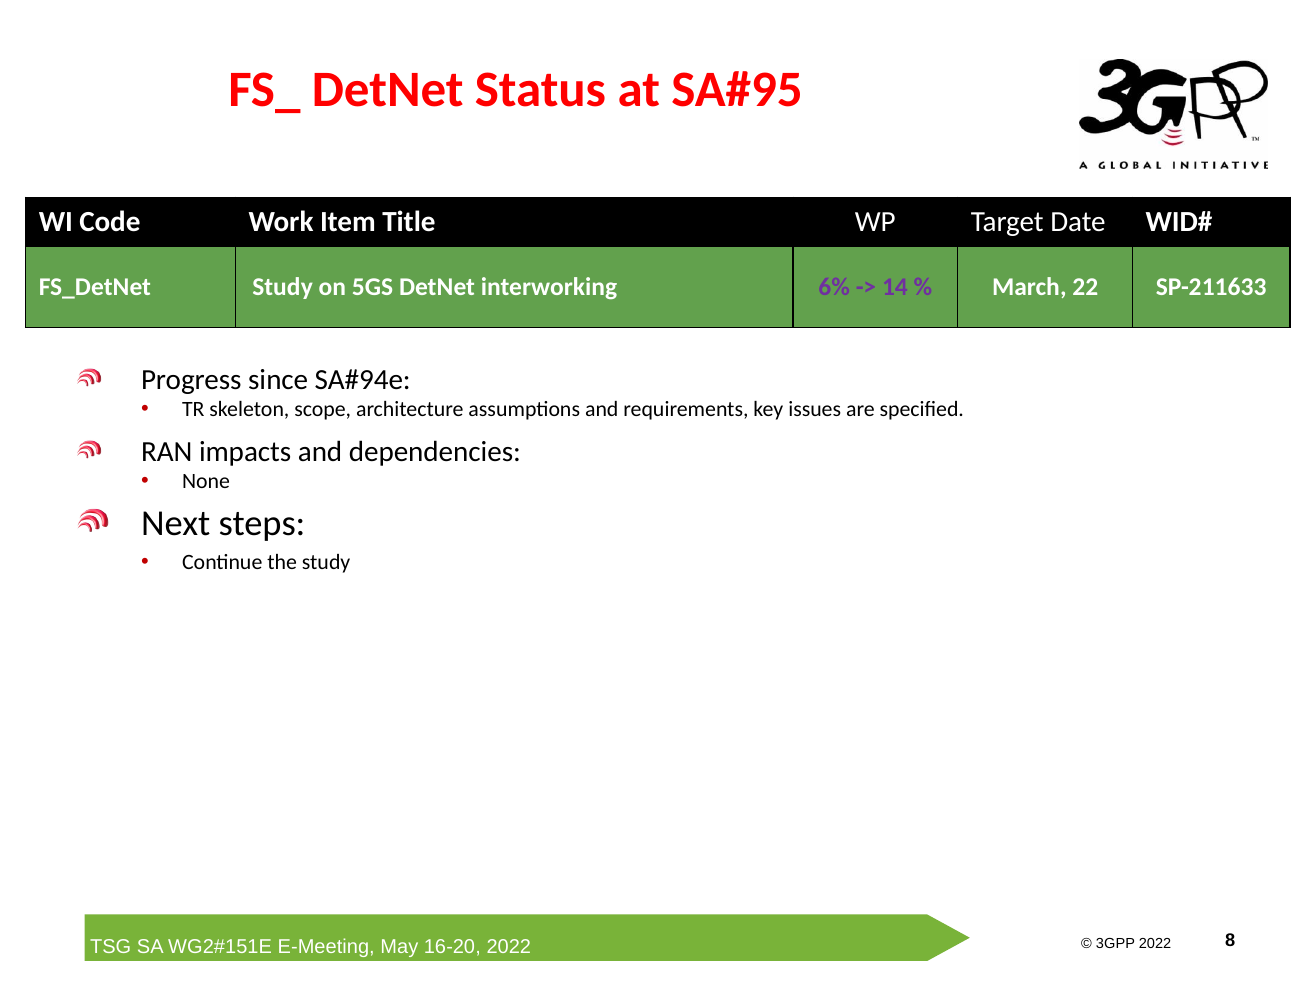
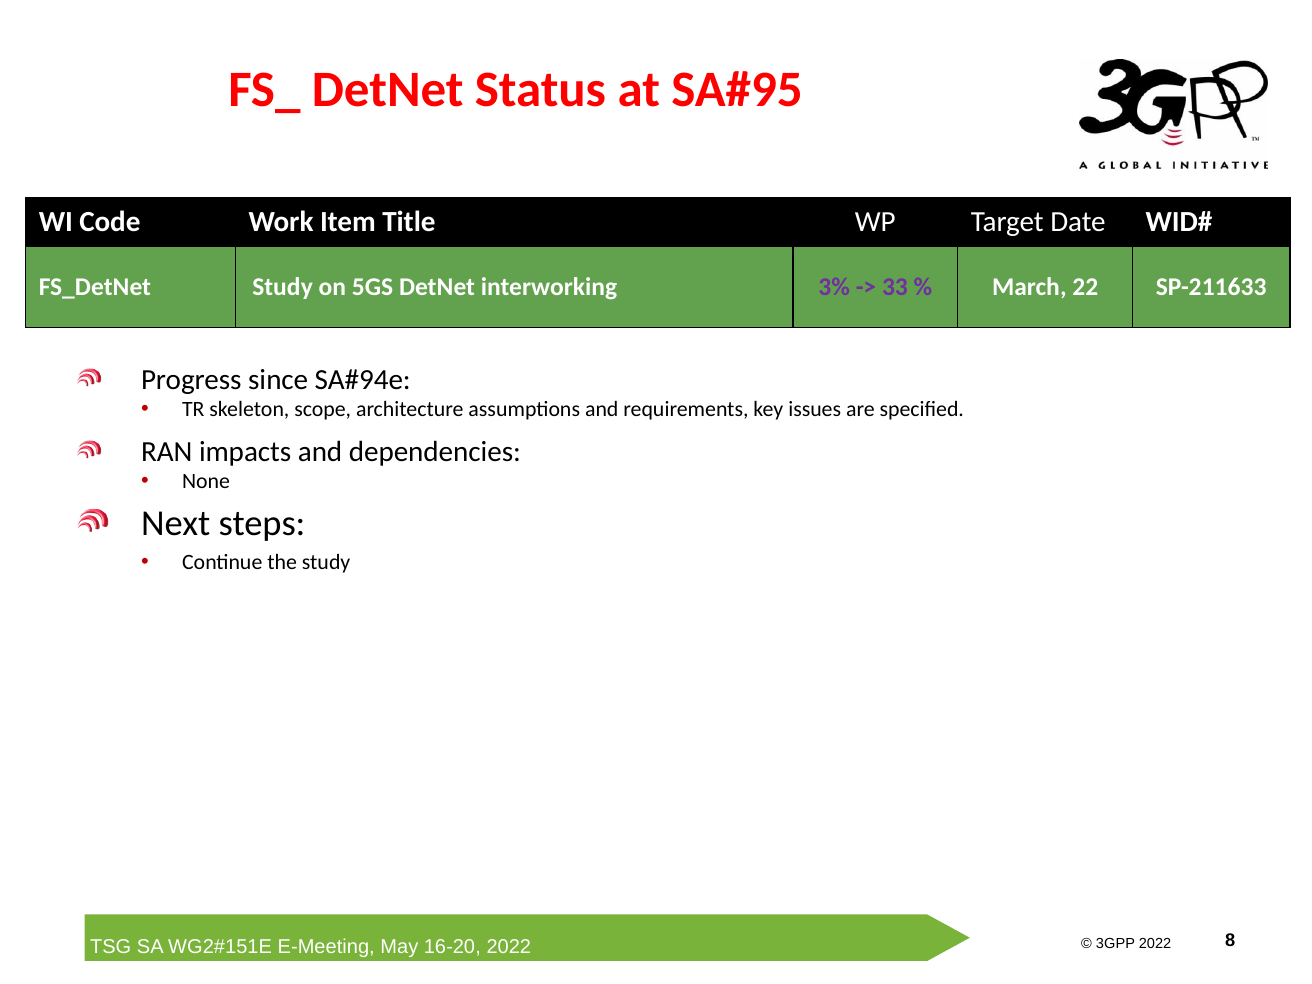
6%: 6% -> 3%
14: 14 -> 33
